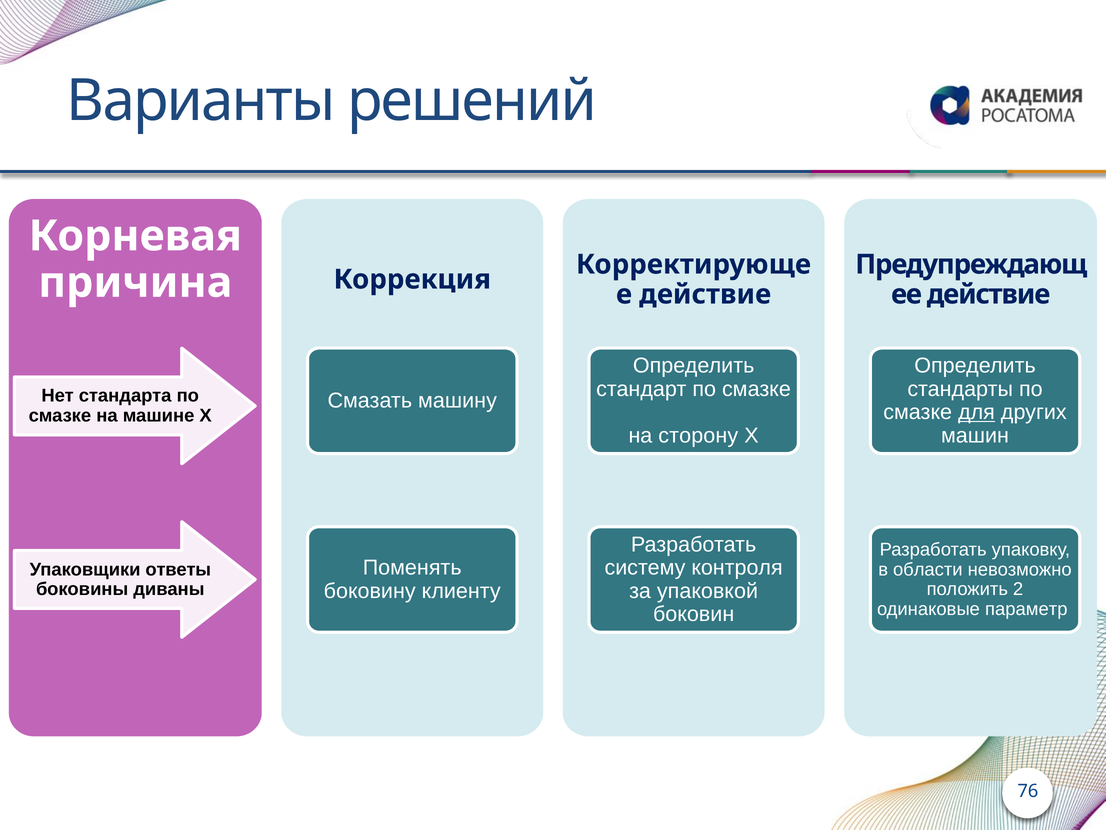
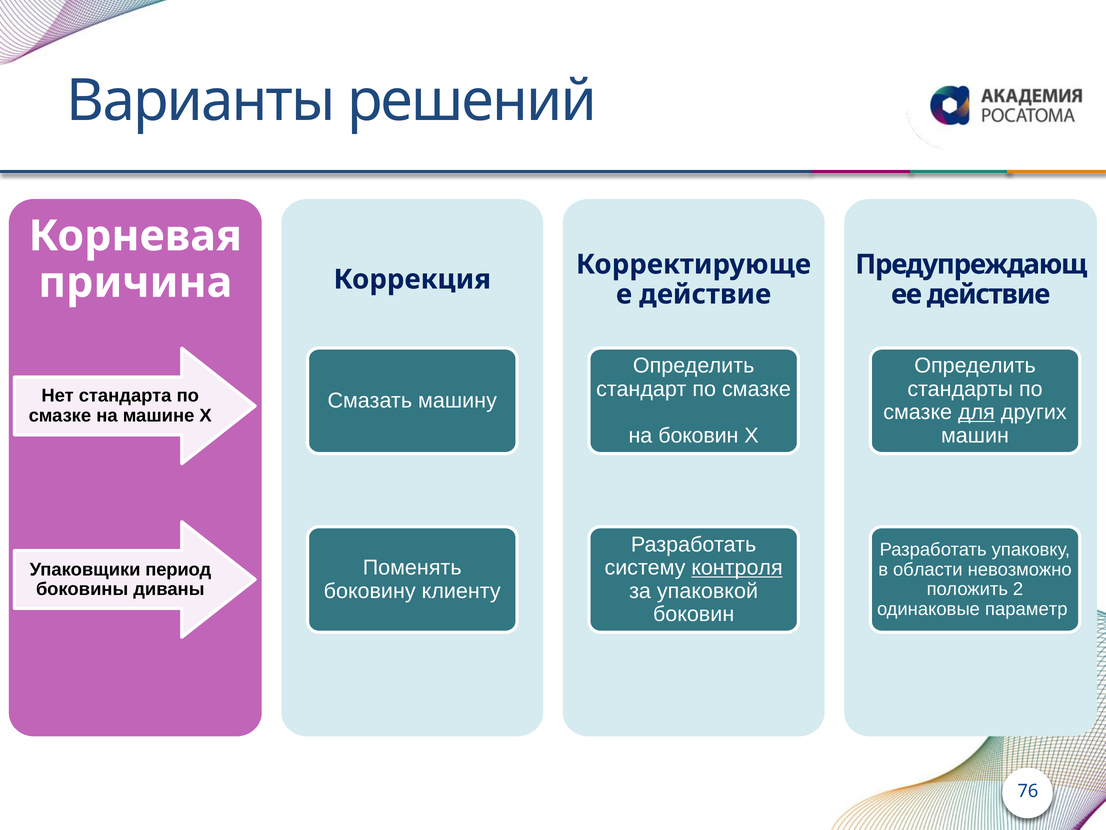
на сторону: сторону -> боковин
контроля underline: none -> present
ответы: ответы -> период
